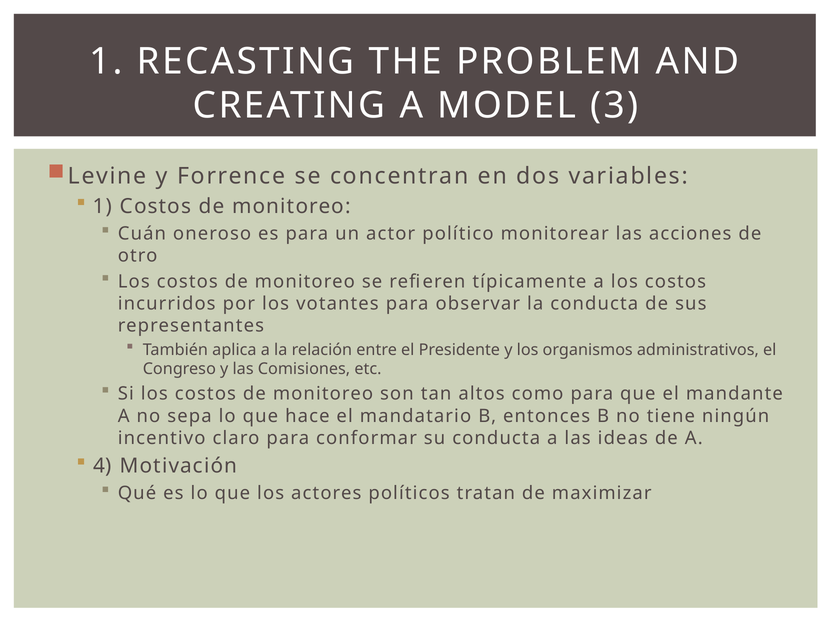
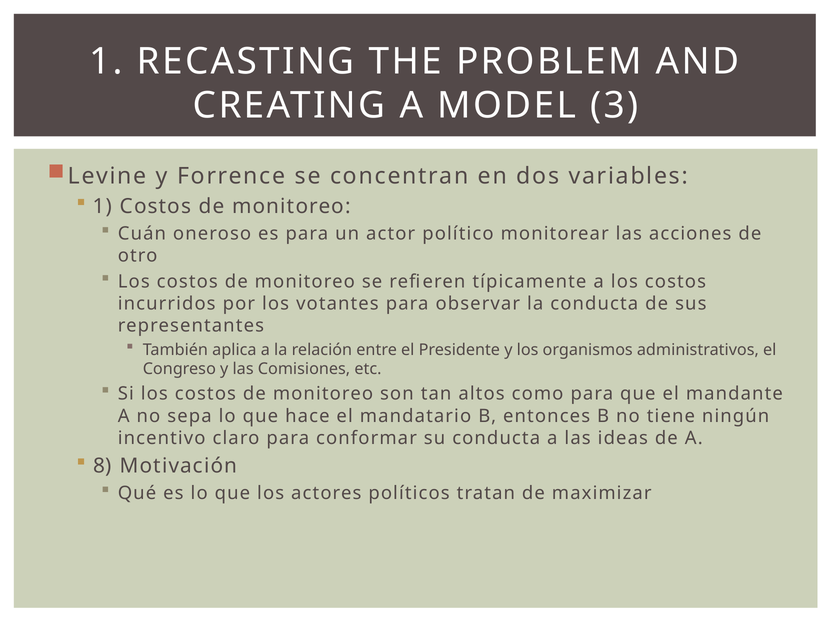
4: 4 -> 8
